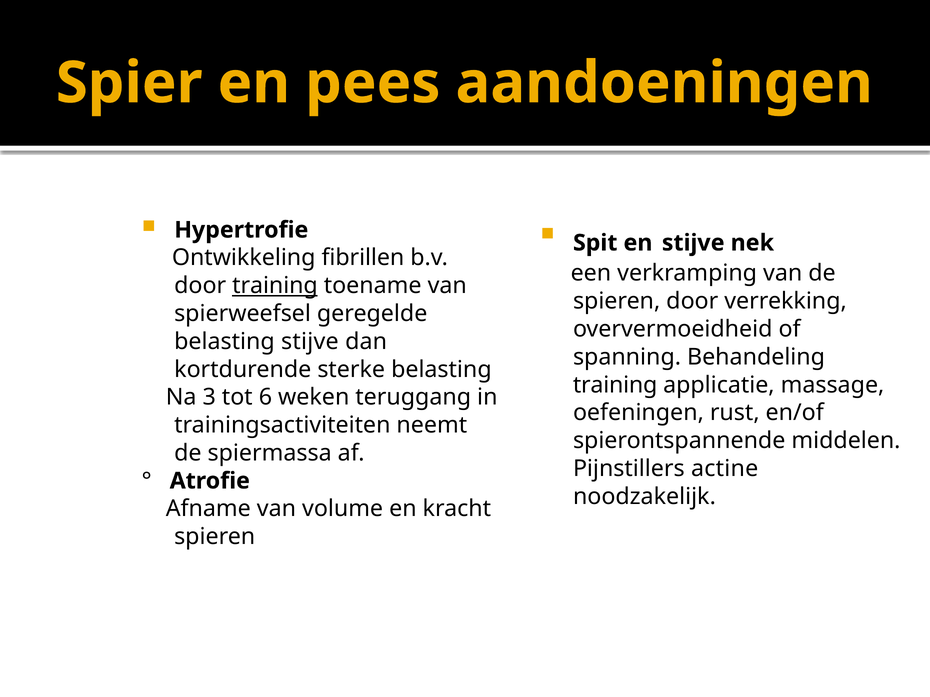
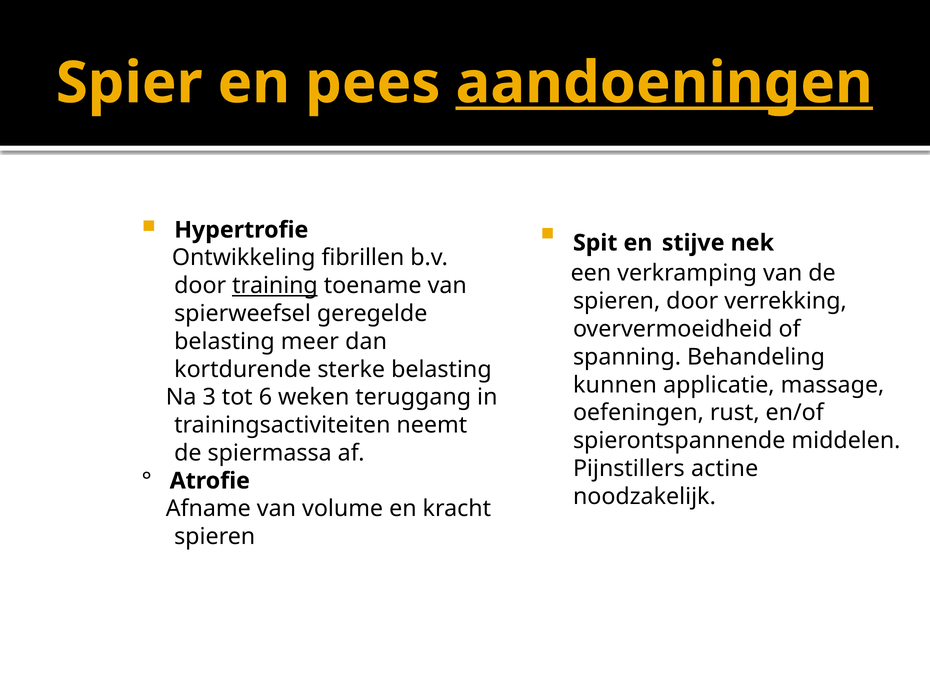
aandoeningen underline: none -> present
belasting stijve: stijve -> meer
training at (615, 385): training -> kunnen
